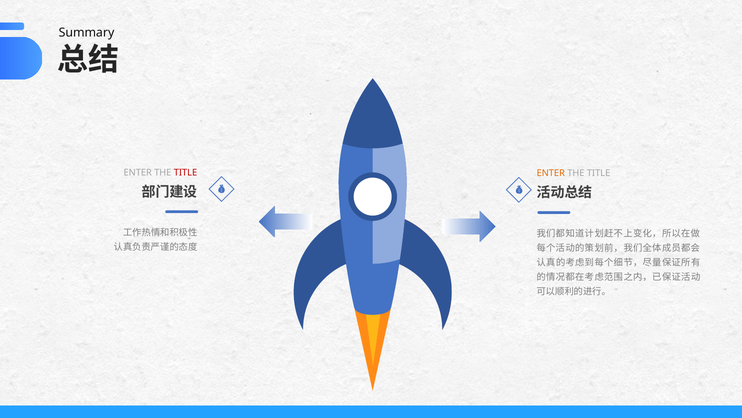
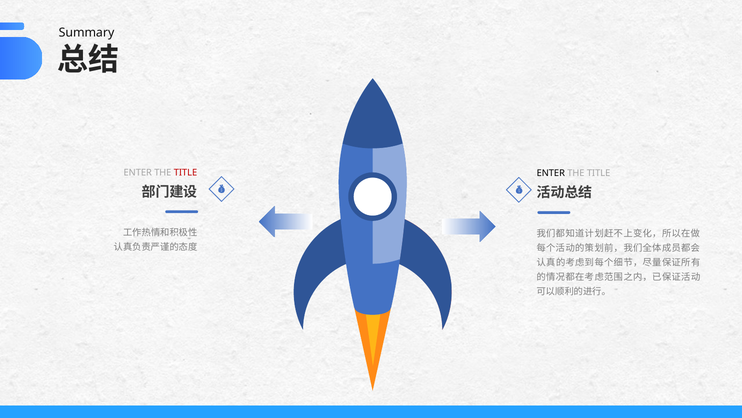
ENTER at (551, 173) colour: orange -> black
